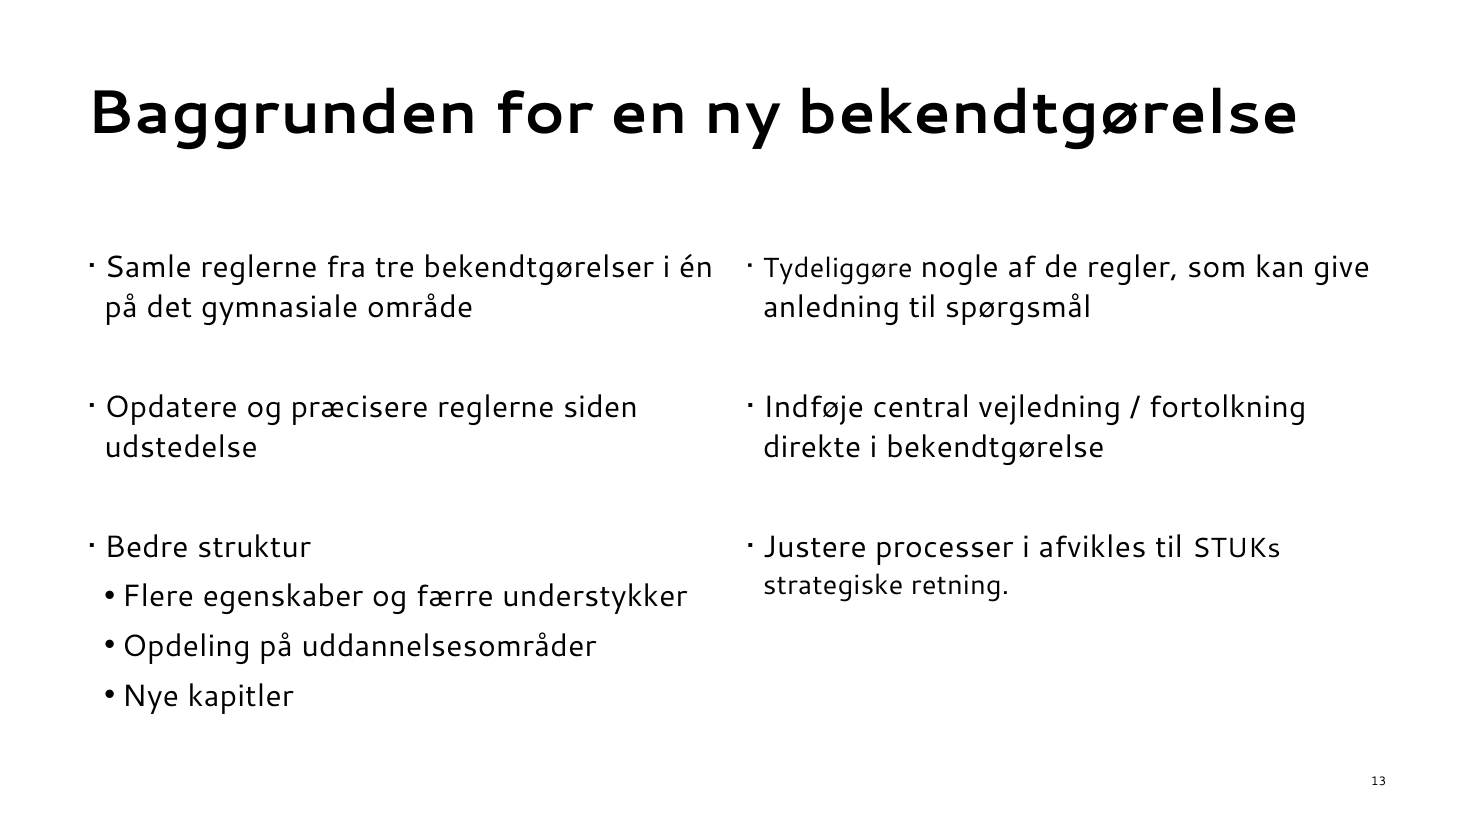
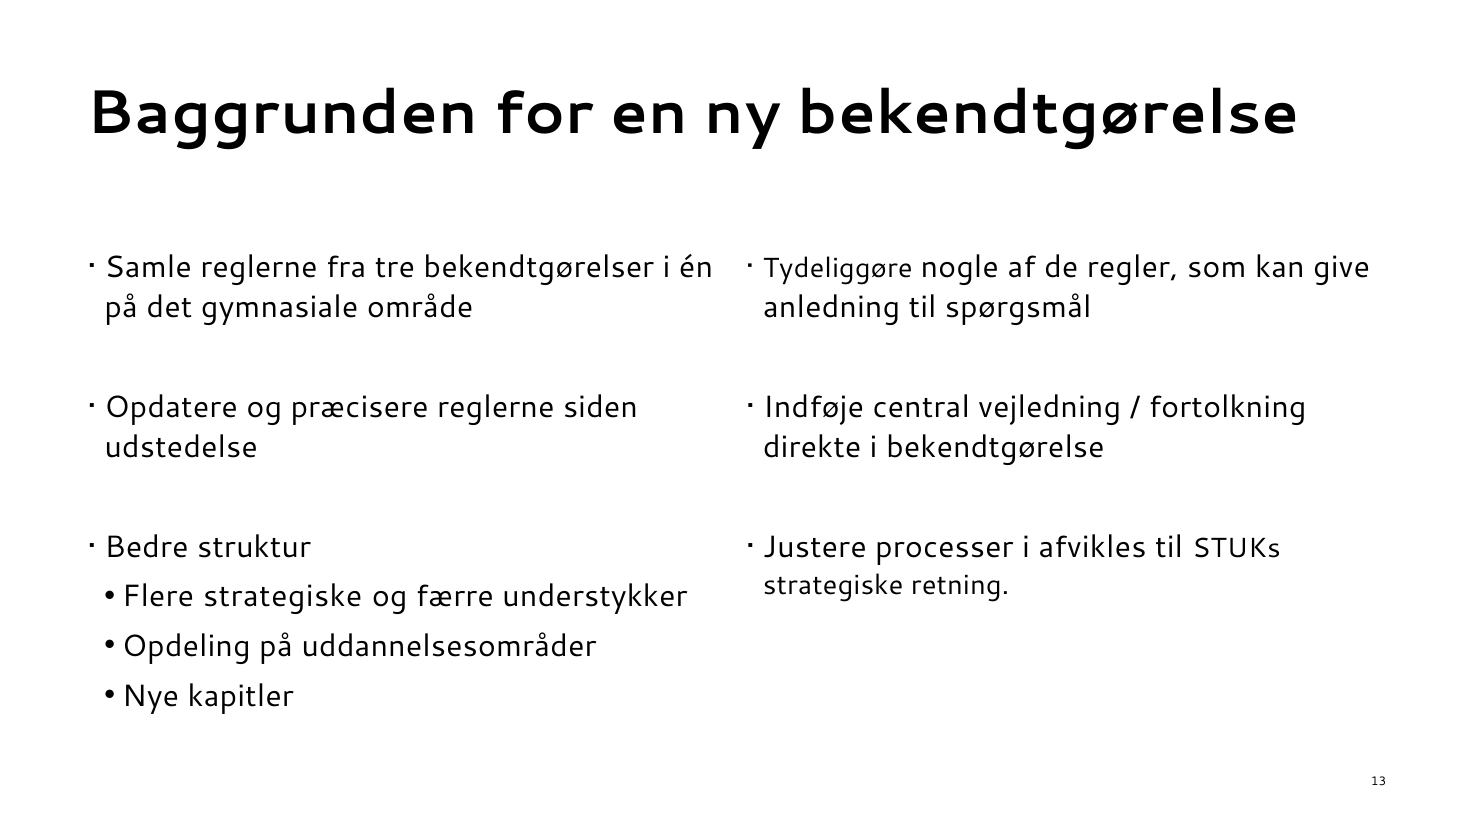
Flere egenskaber: egenskaber -> strategiske
